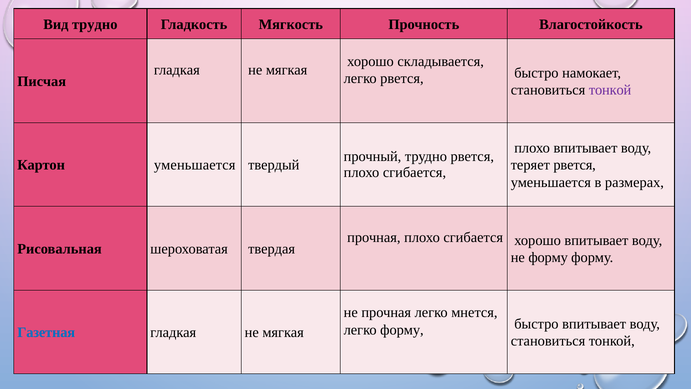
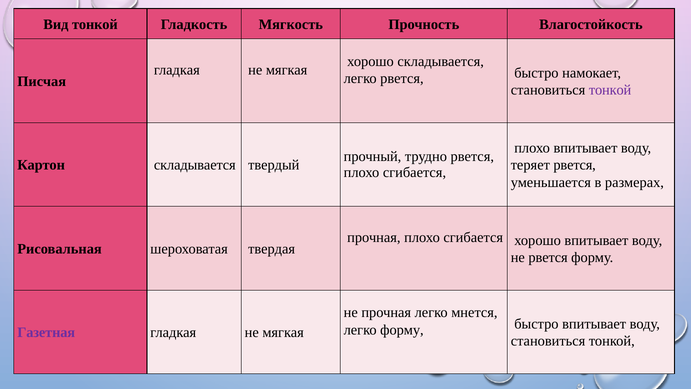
Вид трудно: трудно -> тонкой
Картон уменьшается: уменьшается -> складывается
не форму: форму -> рвется
Газетная colour: blue -> purple
